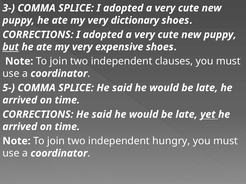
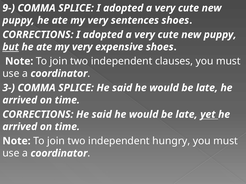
3-: 3- -> 9-
dictionary: dictionary -> sentences
5-: 5- -> 3-
